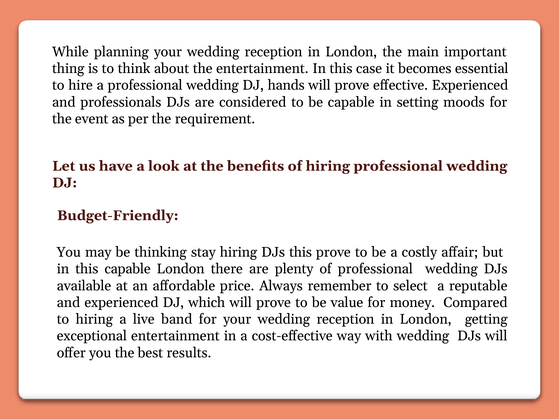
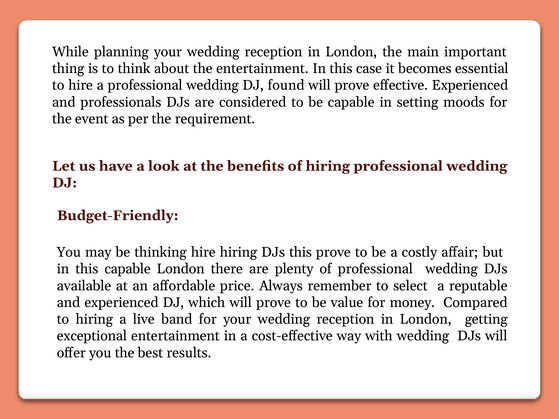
hands: hands -> found
thinking stay: stay -> hire
